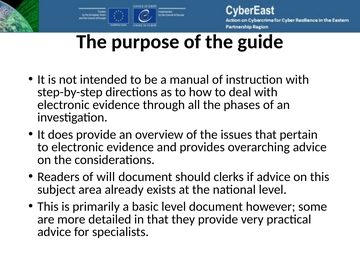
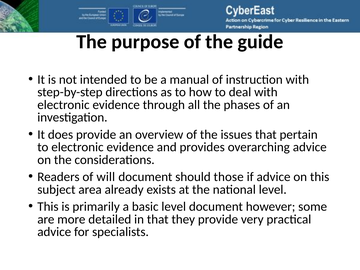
clerks: clerks -> those
